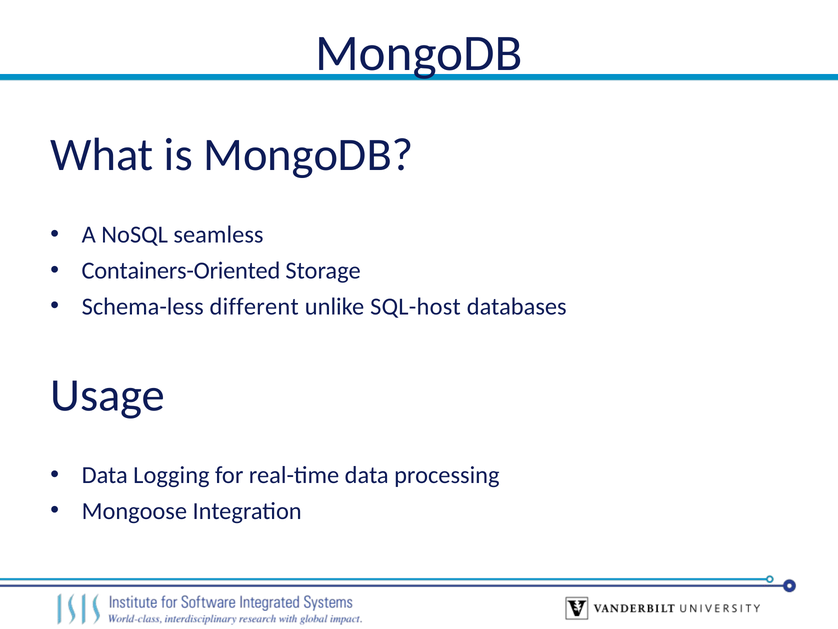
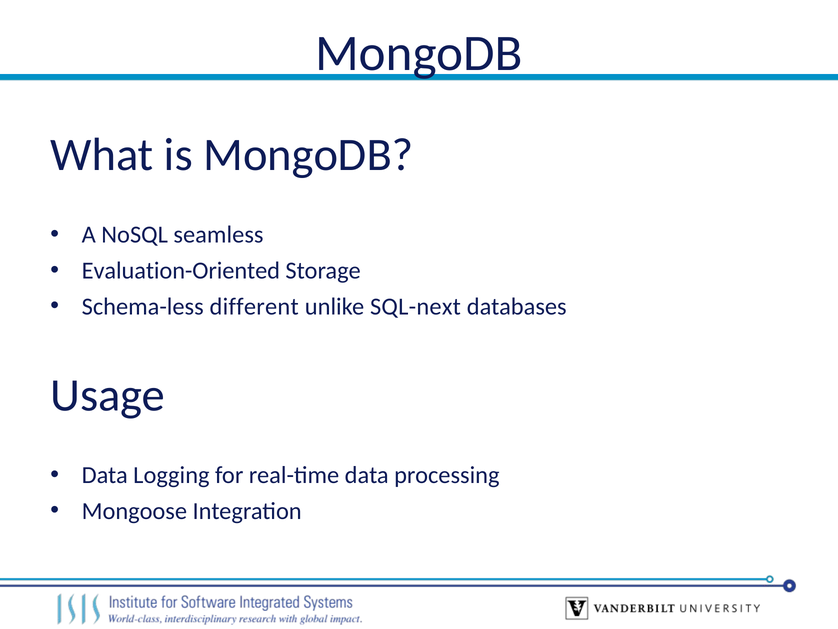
Containers-Oriented: Containers-Oriented -> Evaluation-Oriented
SQL-host: SQL-host -> SQL-next
